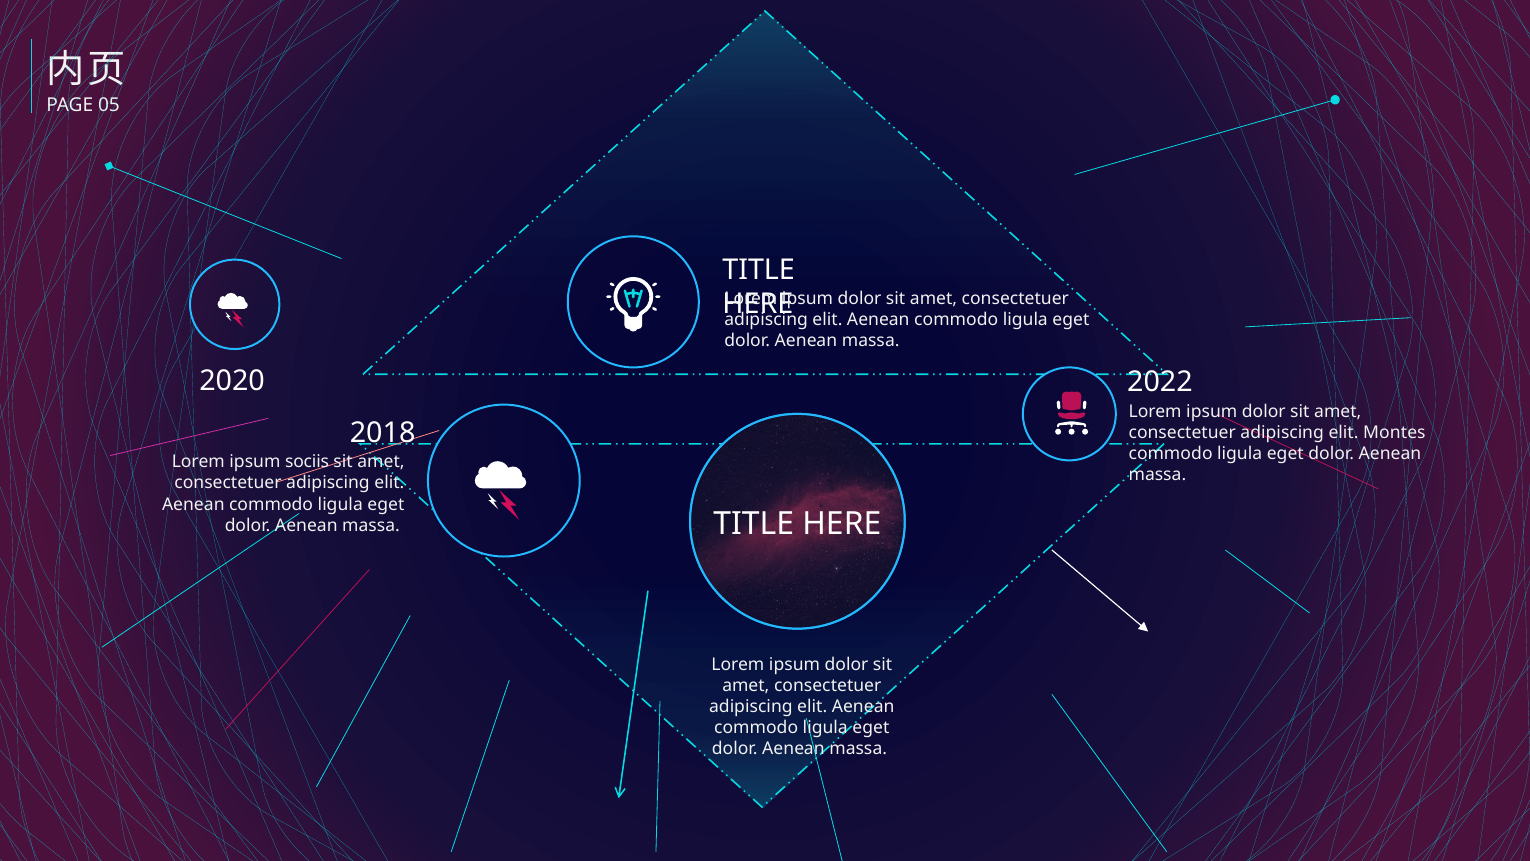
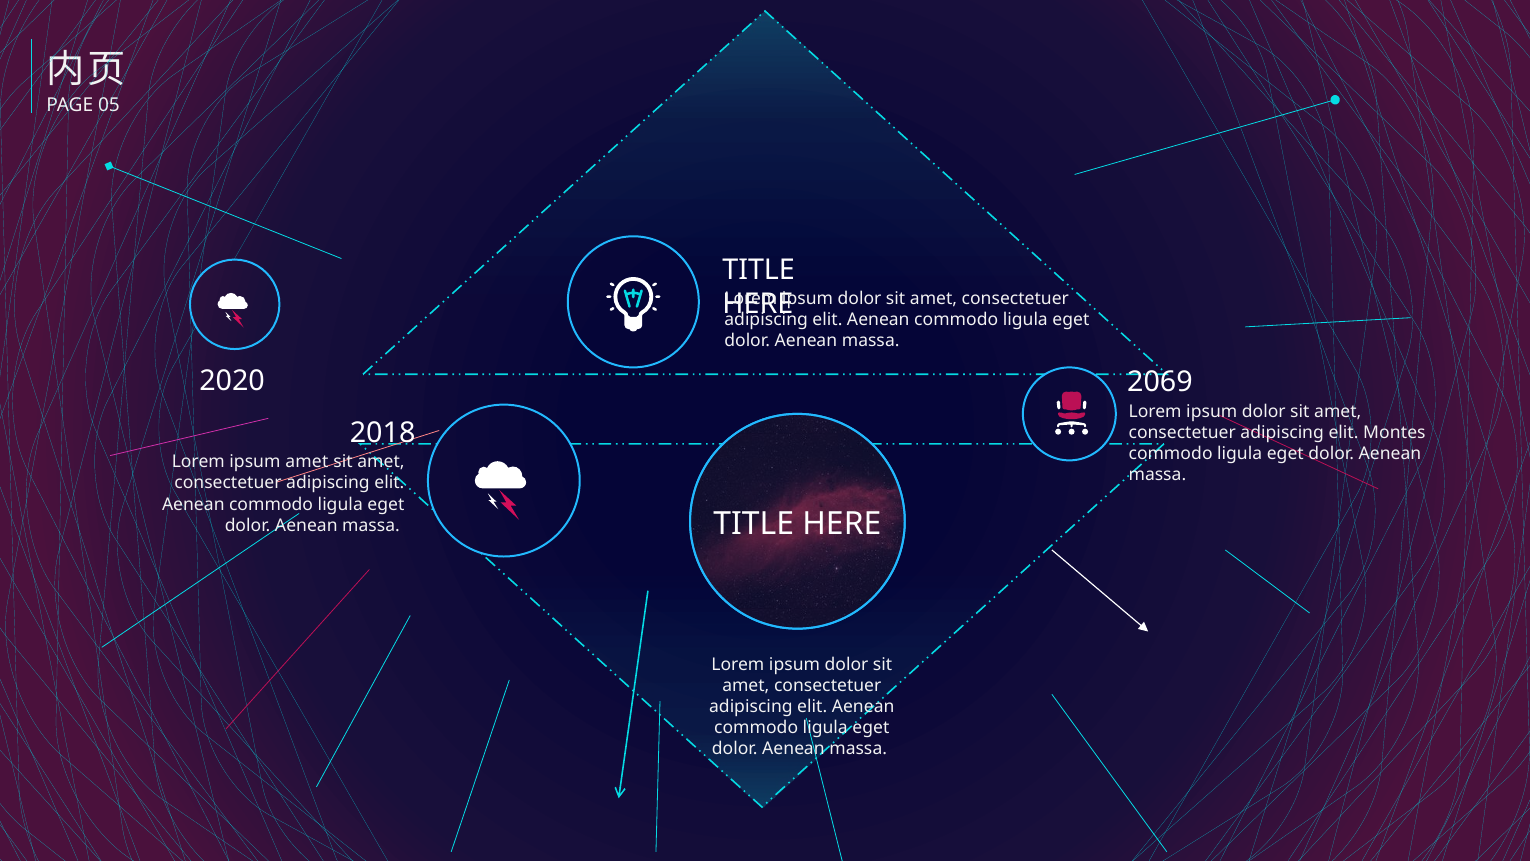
2022: 2022 -> 2069
ipsum sociis: sociis -> amet
